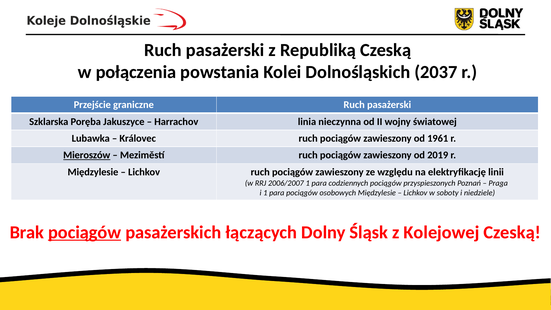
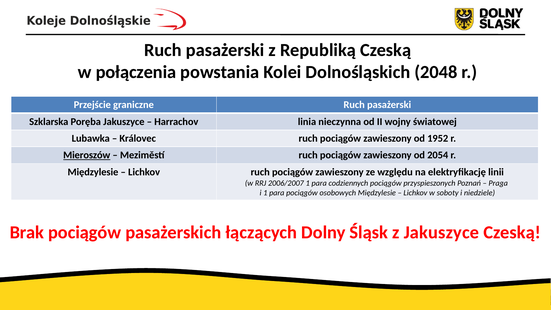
2037: 2037 -> 2048
1961: 1961 -> 1952
2019: 2019 -> 2054
pociągów at (85, 232) underline: present -> none
z Kolejowej: Kolejowej -> Jakuszyce
